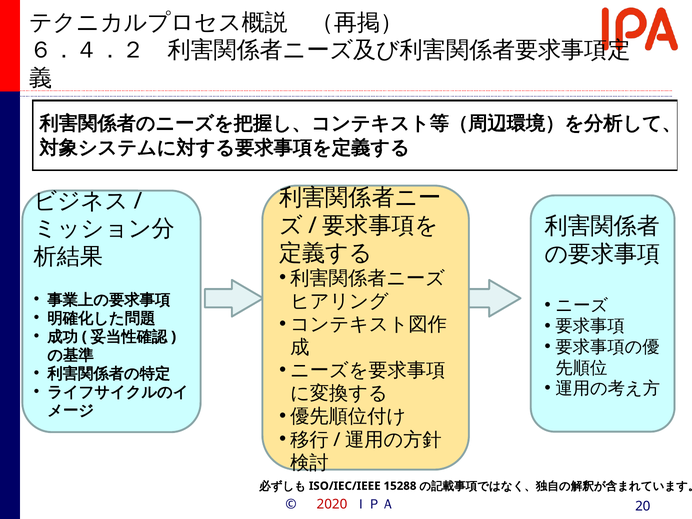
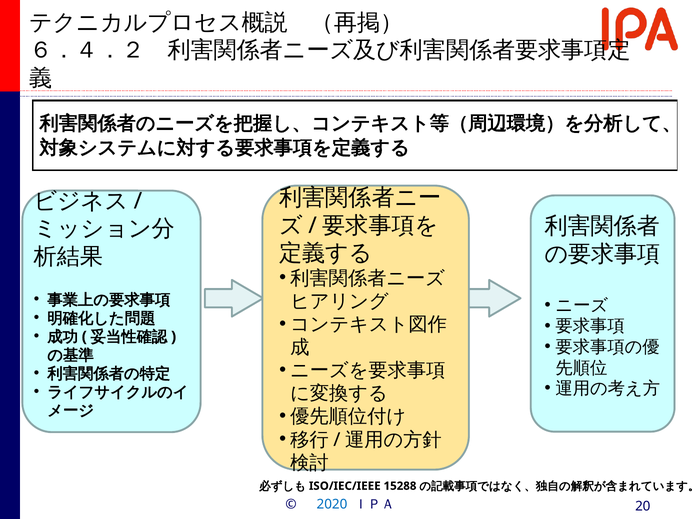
2020 colour: red -> blue
